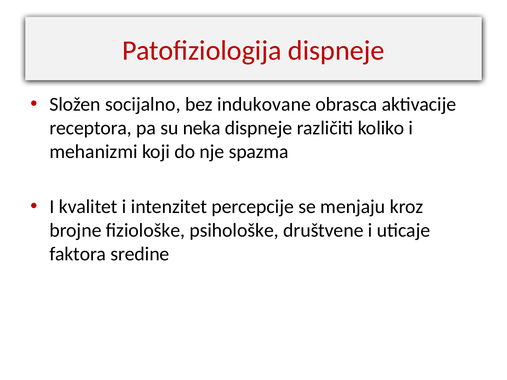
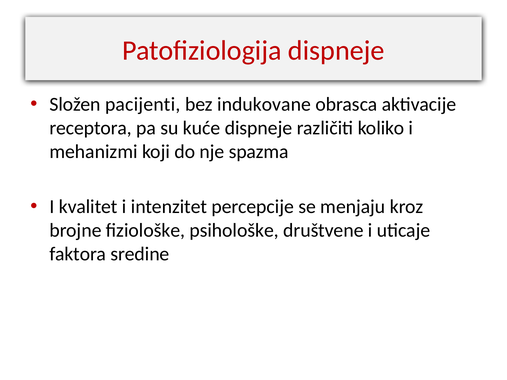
socijalno: socijalno -> pacijenti
neka: neka -> kuće
